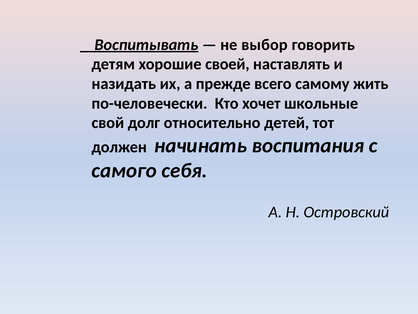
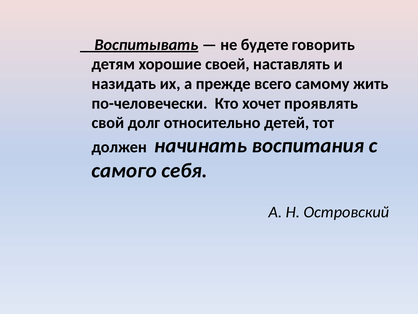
выбор: выбор -> будете
школьные: школьные -> проявлять
